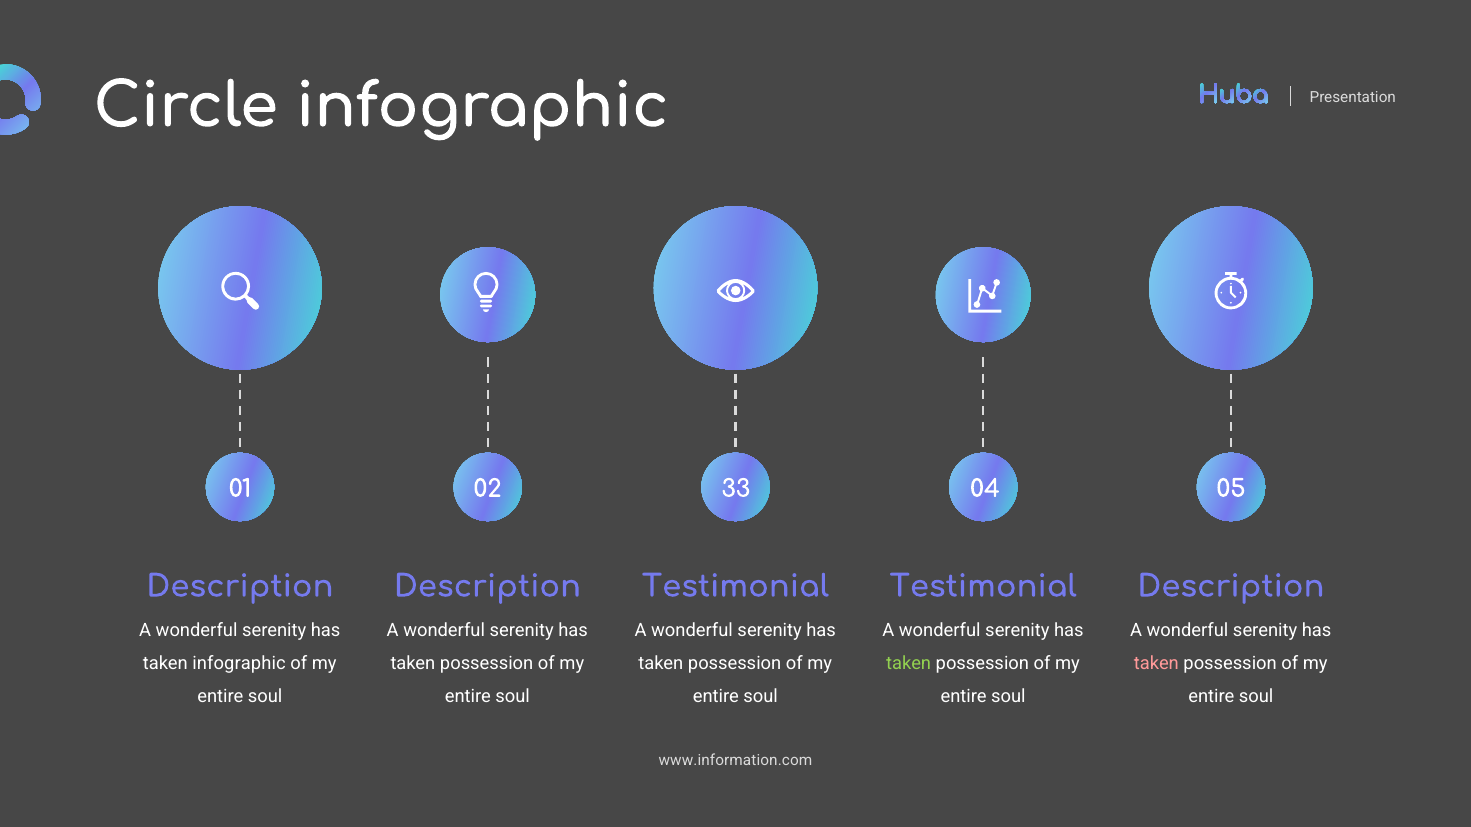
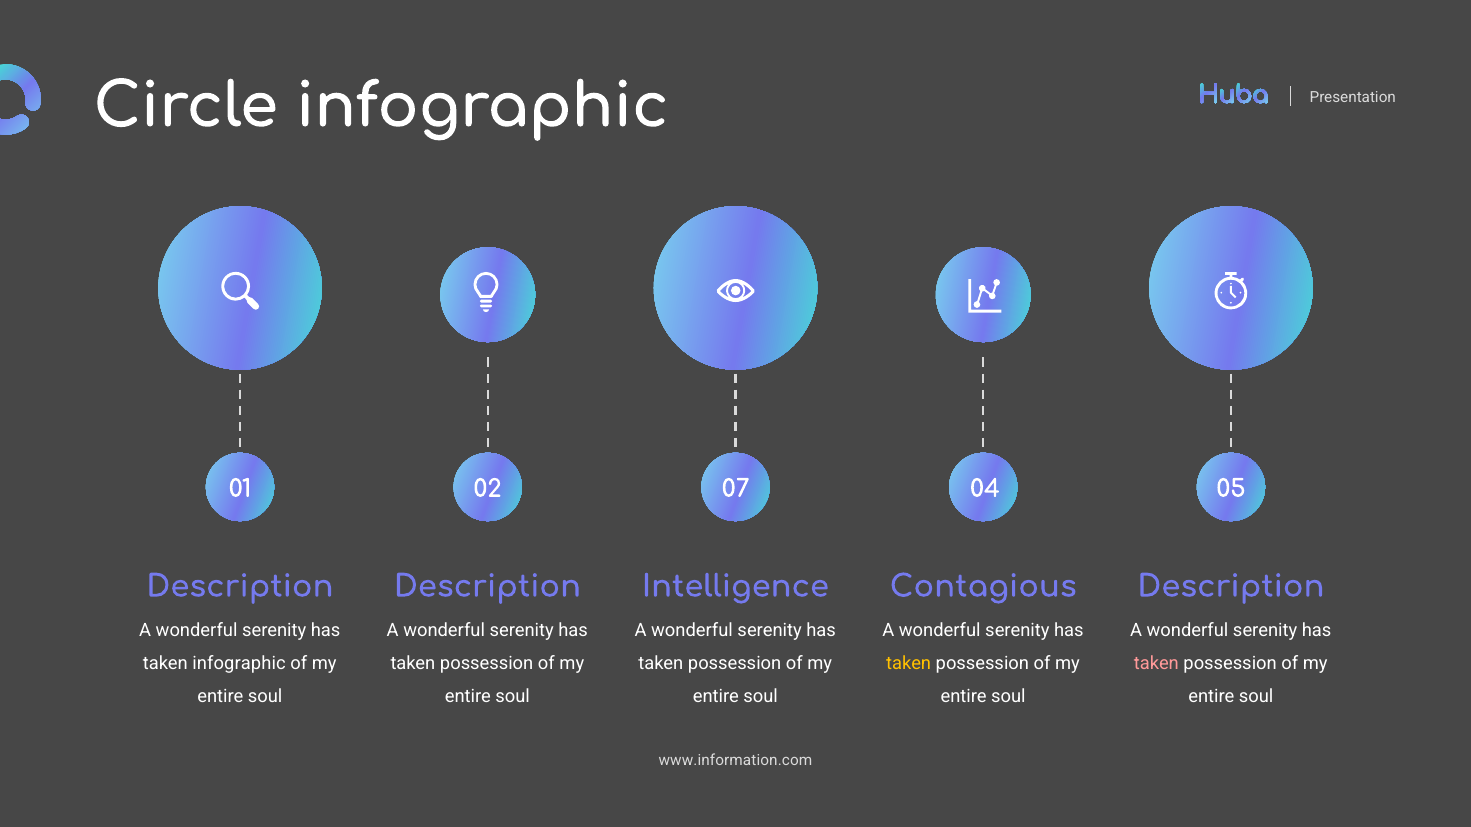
33: 33 -> 07
Testimonial at (735, 587): Testimonial -> Intelligence
Testimonial at (983, 587): Testimonial -> Contagious
taken at (909, 664) colour: light green -> yellow
